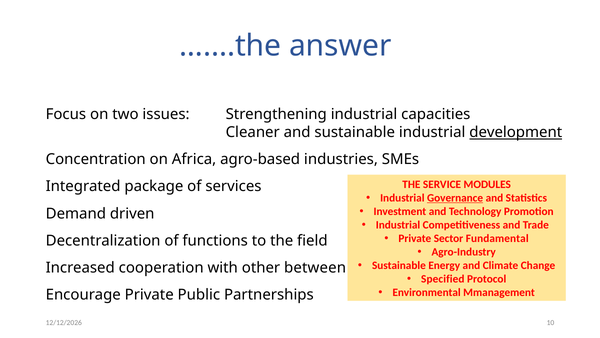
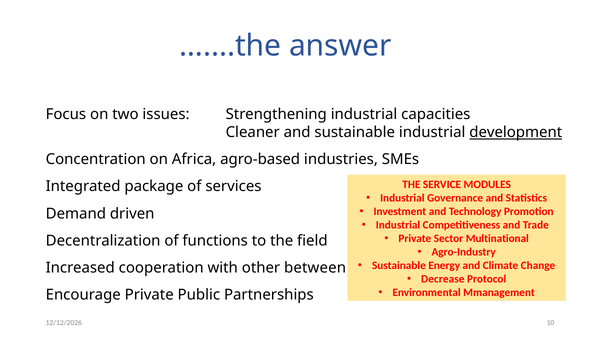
Governance underline: present -> none
Fundamental: Fundamental -> Multinational
Specified: Specified -> Decrease
